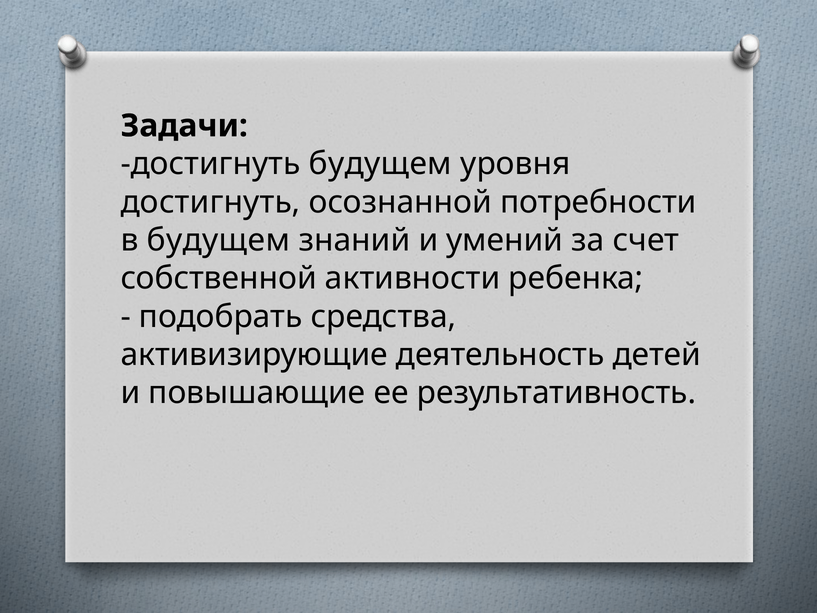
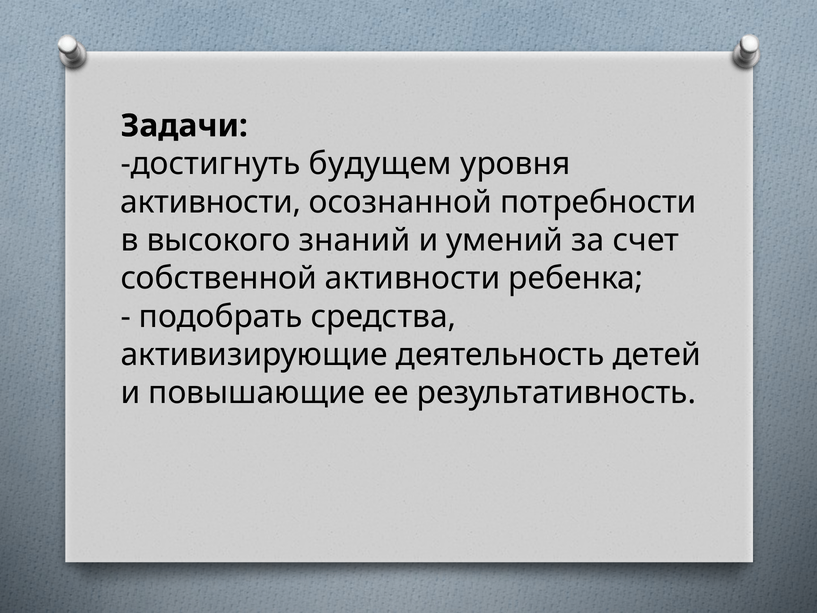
достигнуть at (211, 202): достигнуть -> активности
в будущем: будущем -> высокого
